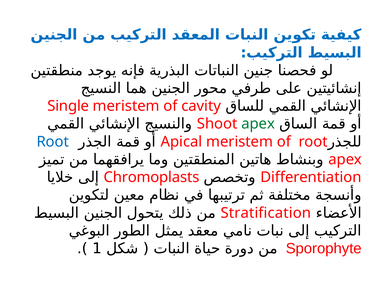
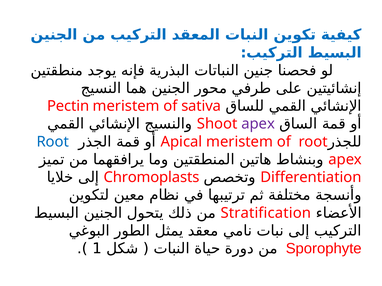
Single: Single -> Pectin
cavity: cavity -> sativa
apex at (258, 124) colour: green -> purple
